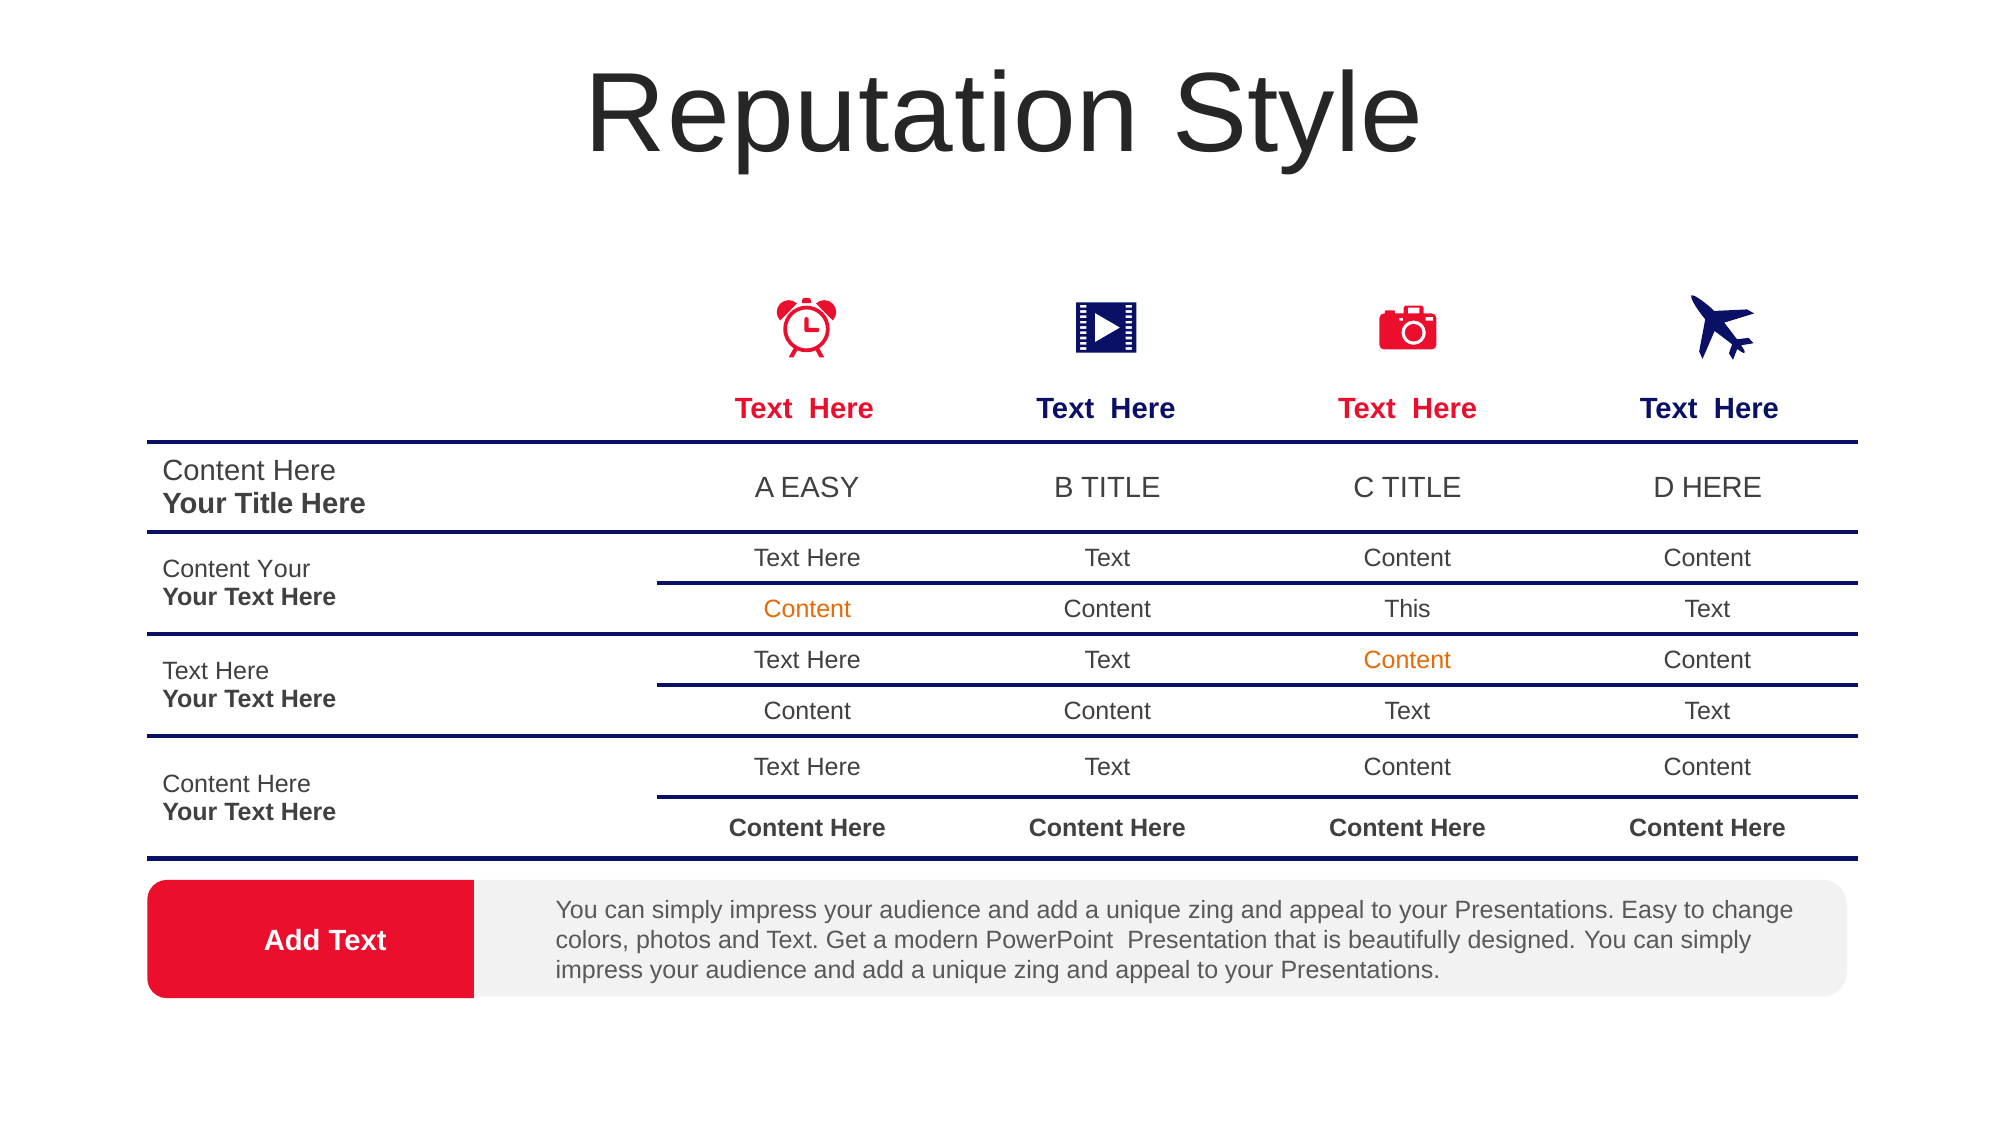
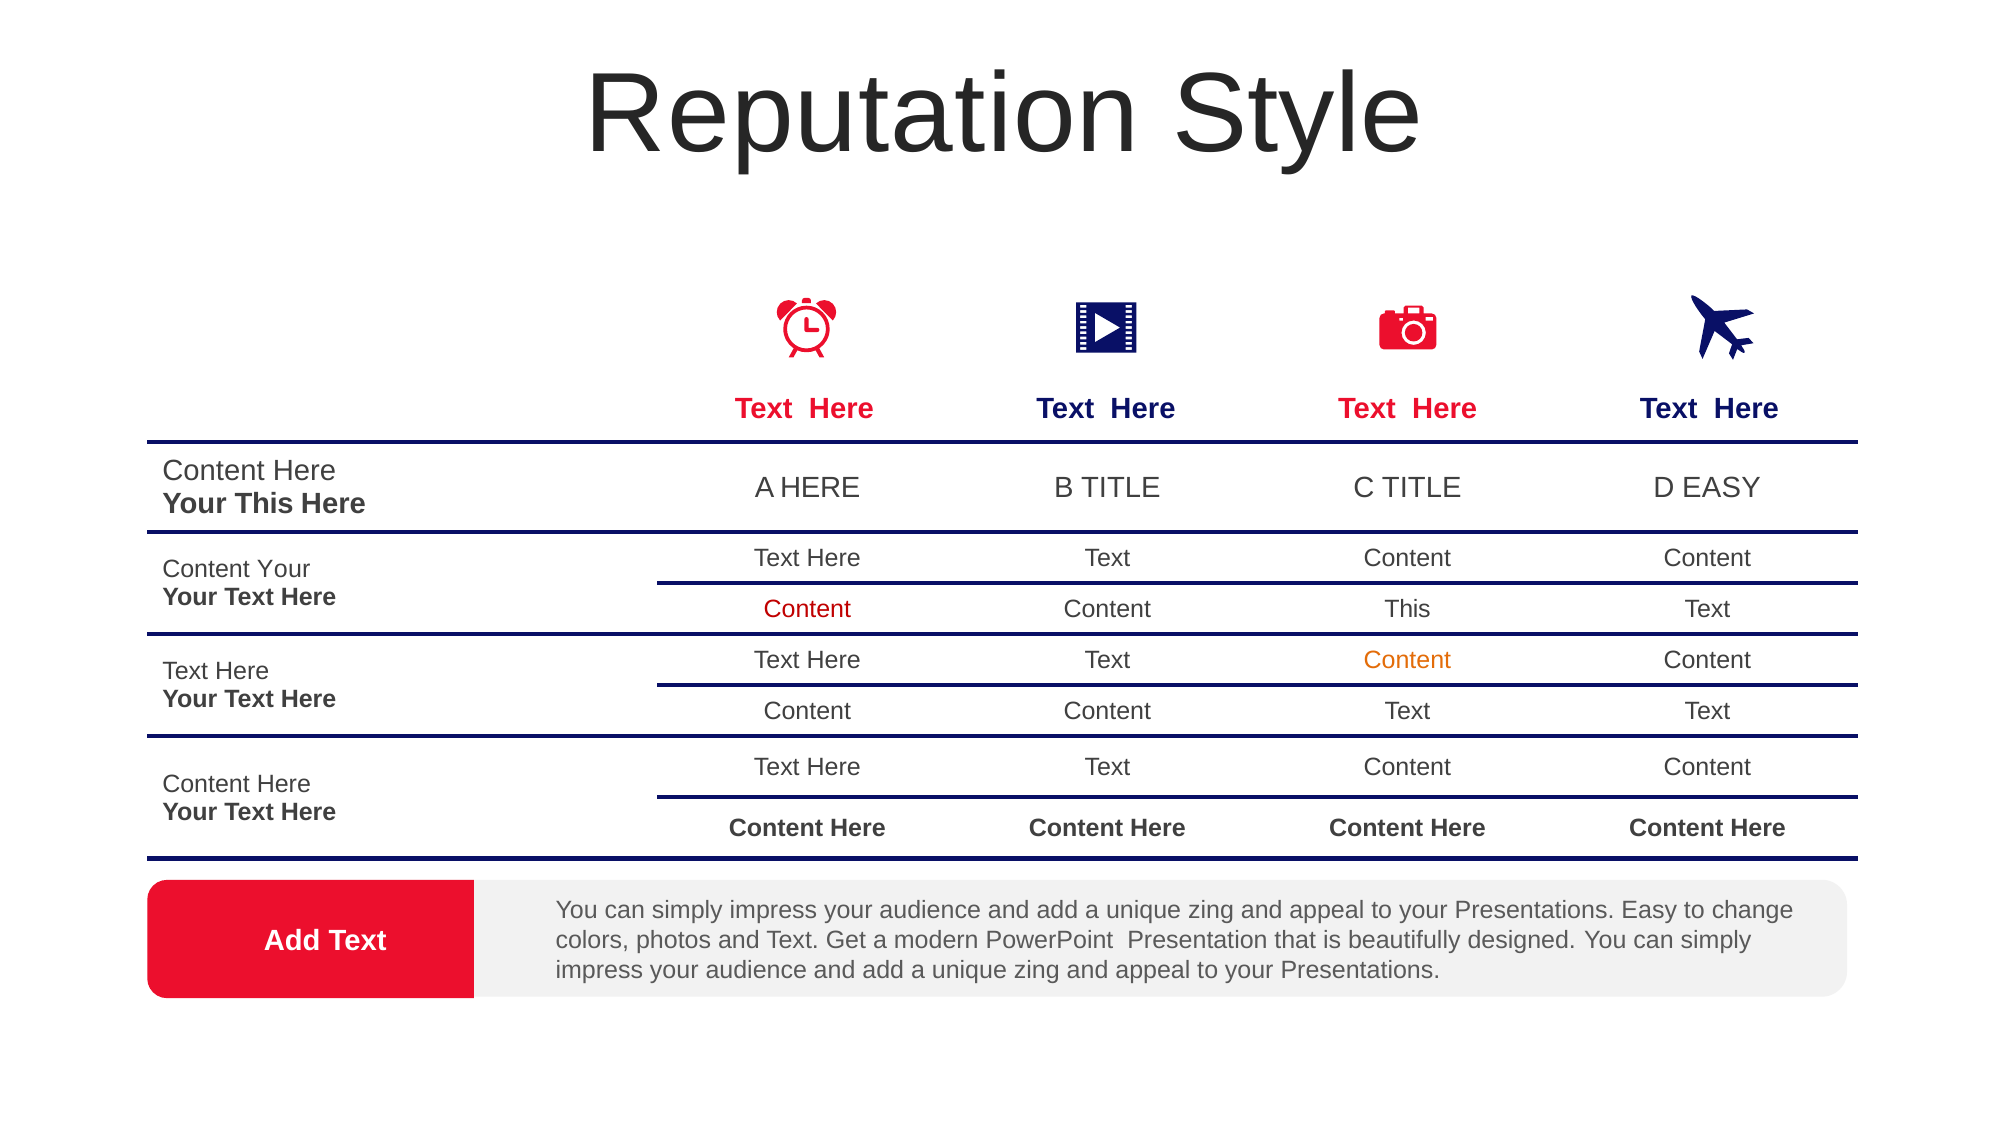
A EASY: EASY -> HERE
D HERE: HERE -> EASY
Your Title: Title -> This
Content at (807, 609) colour: orange -> red
